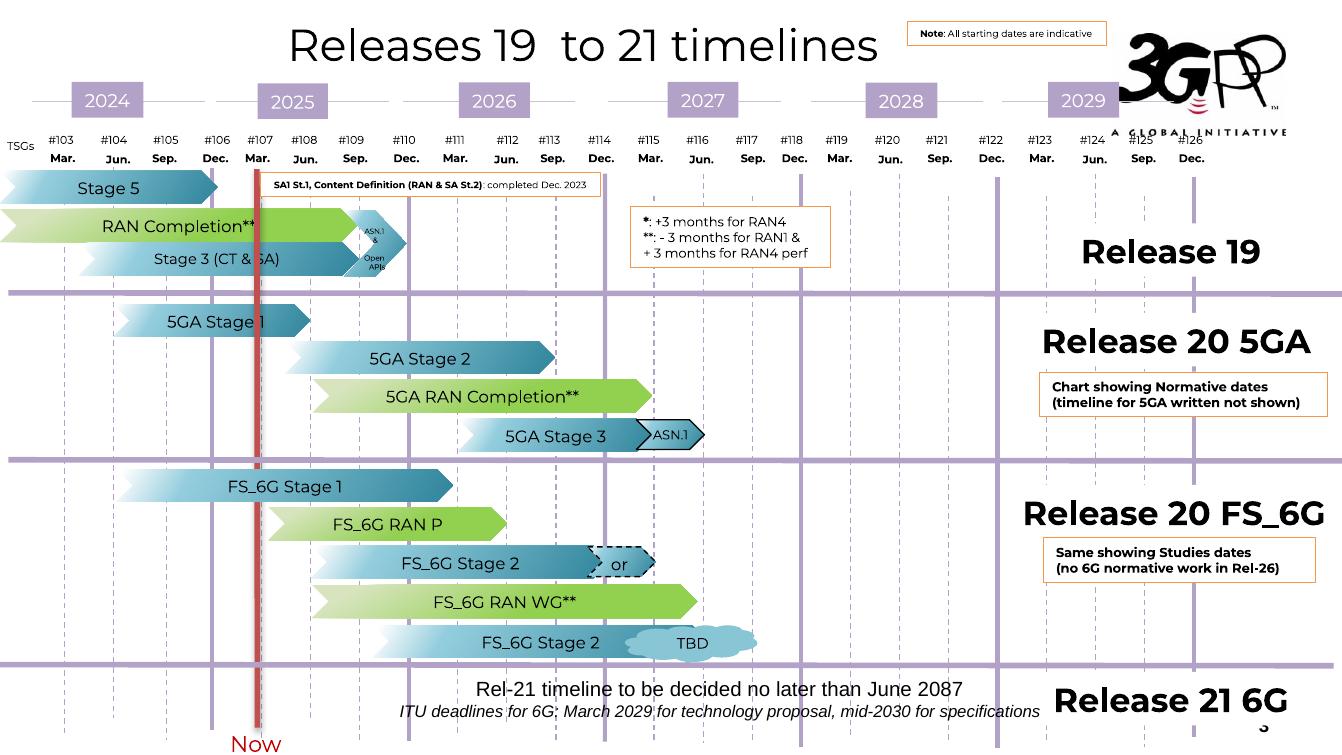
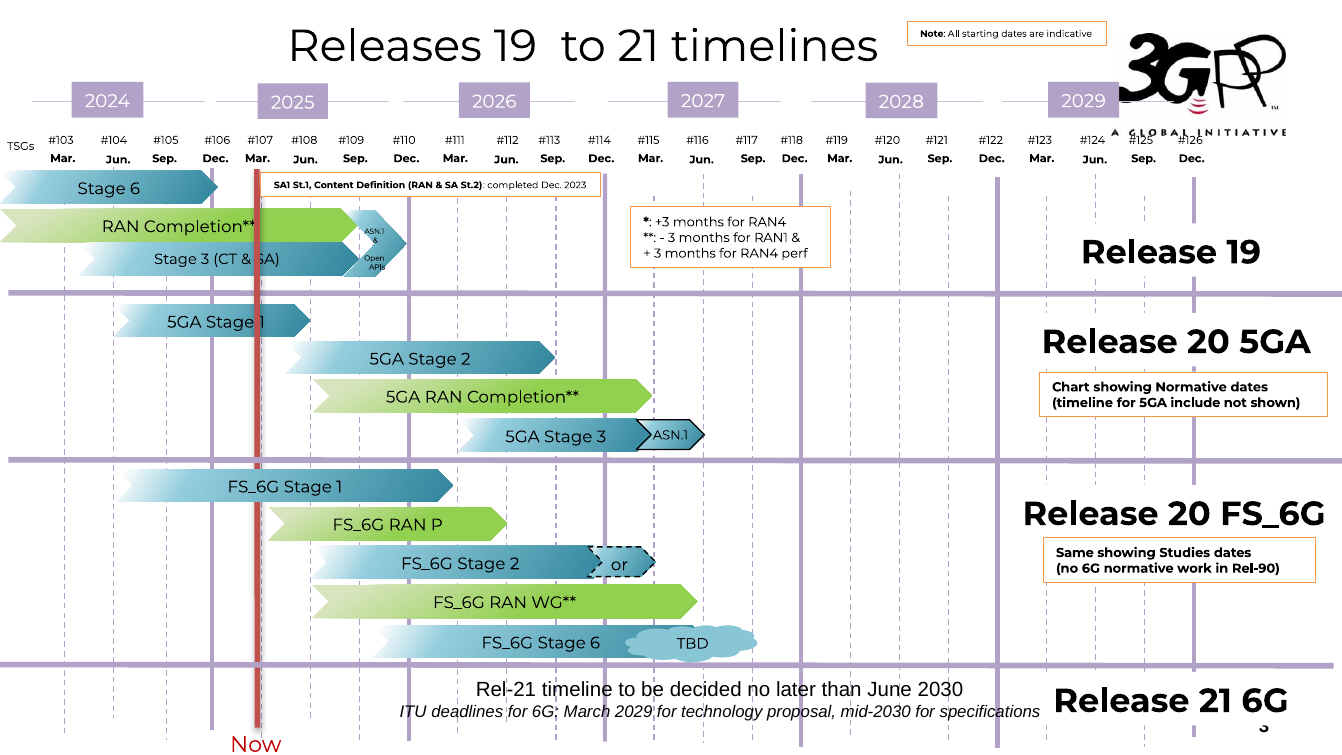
5 at (135, 189): 5 -> 6
written: written -> include
Rel-26: Rel-26 -> Rel-90
2 at (595, 643): 2 -> 6
2087: 2087 -> 2030
